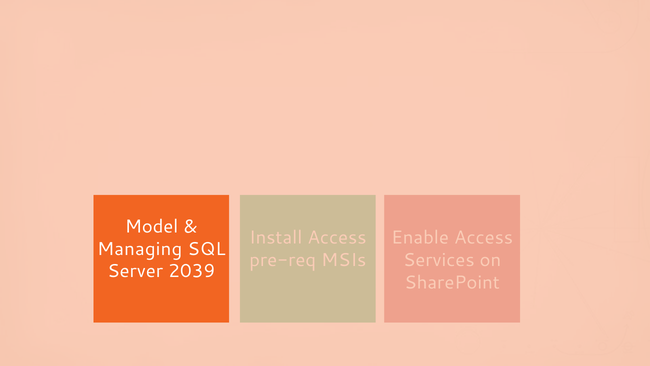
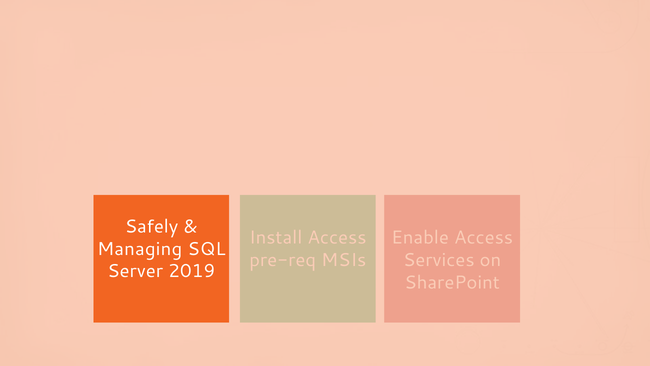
Model: Model -> Safely
2039: 2039 -> 2019
